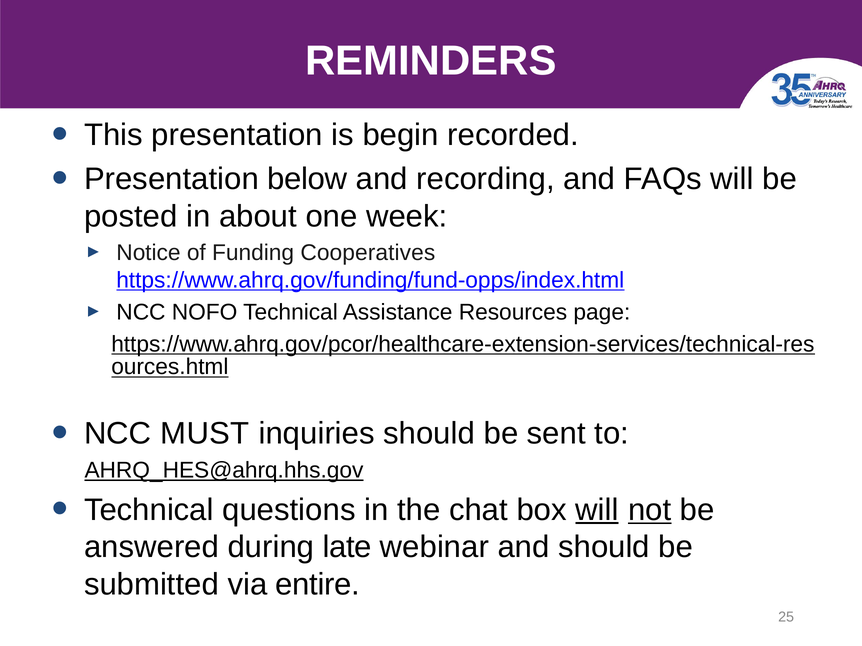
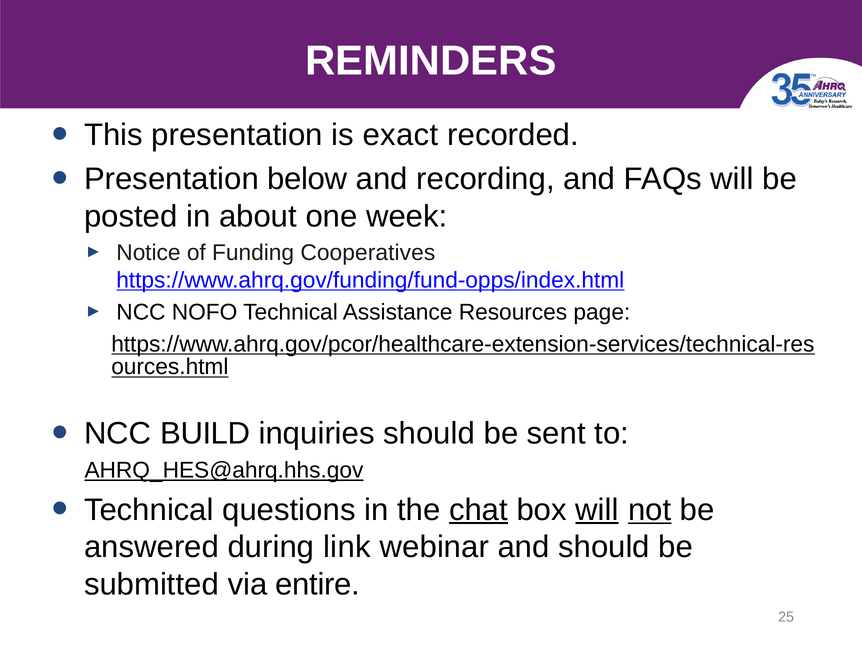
begin: begin -> exact
MUST: MUST -> BUILD
chat underline: none -> present
late: late -> link
